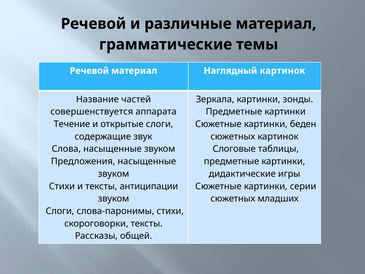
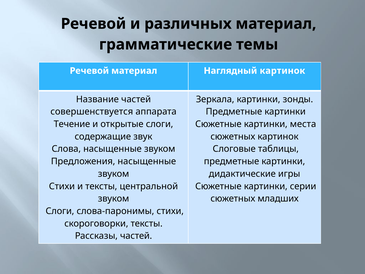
различные: различные -> различных
беден: беден -> места
антиципации: антиципации -> центральной
Рассказы общей: общей -> частей
